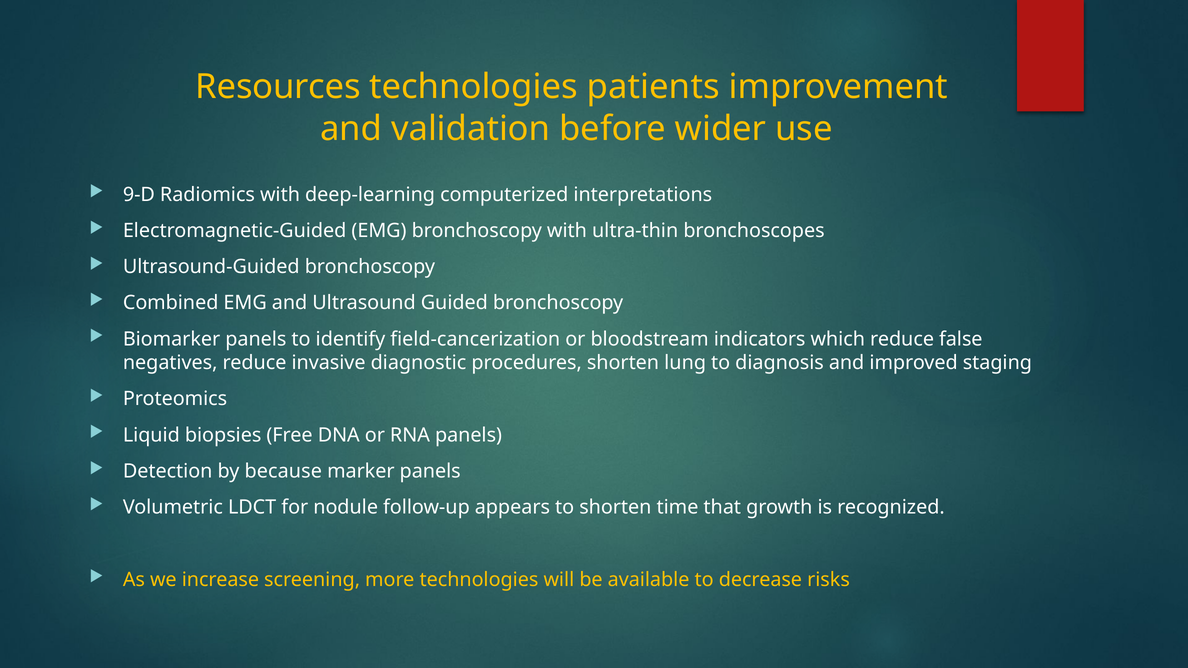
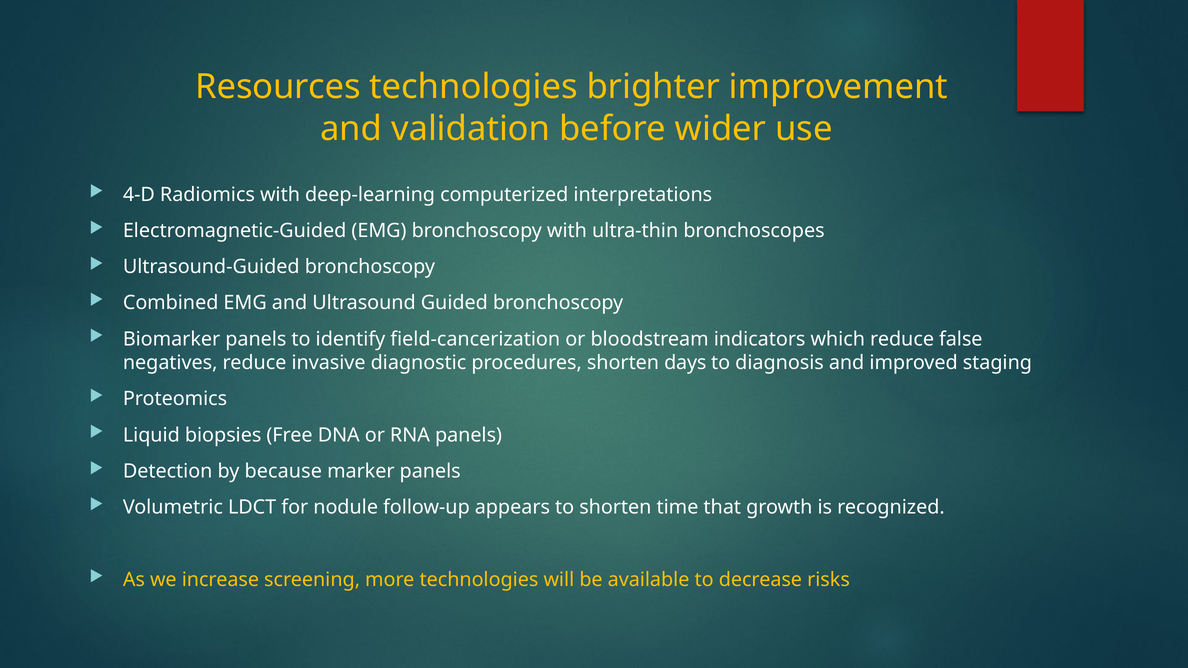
patients: patients -> brighter
9-D: 9-D -> 4-D
lung: lung -> days
